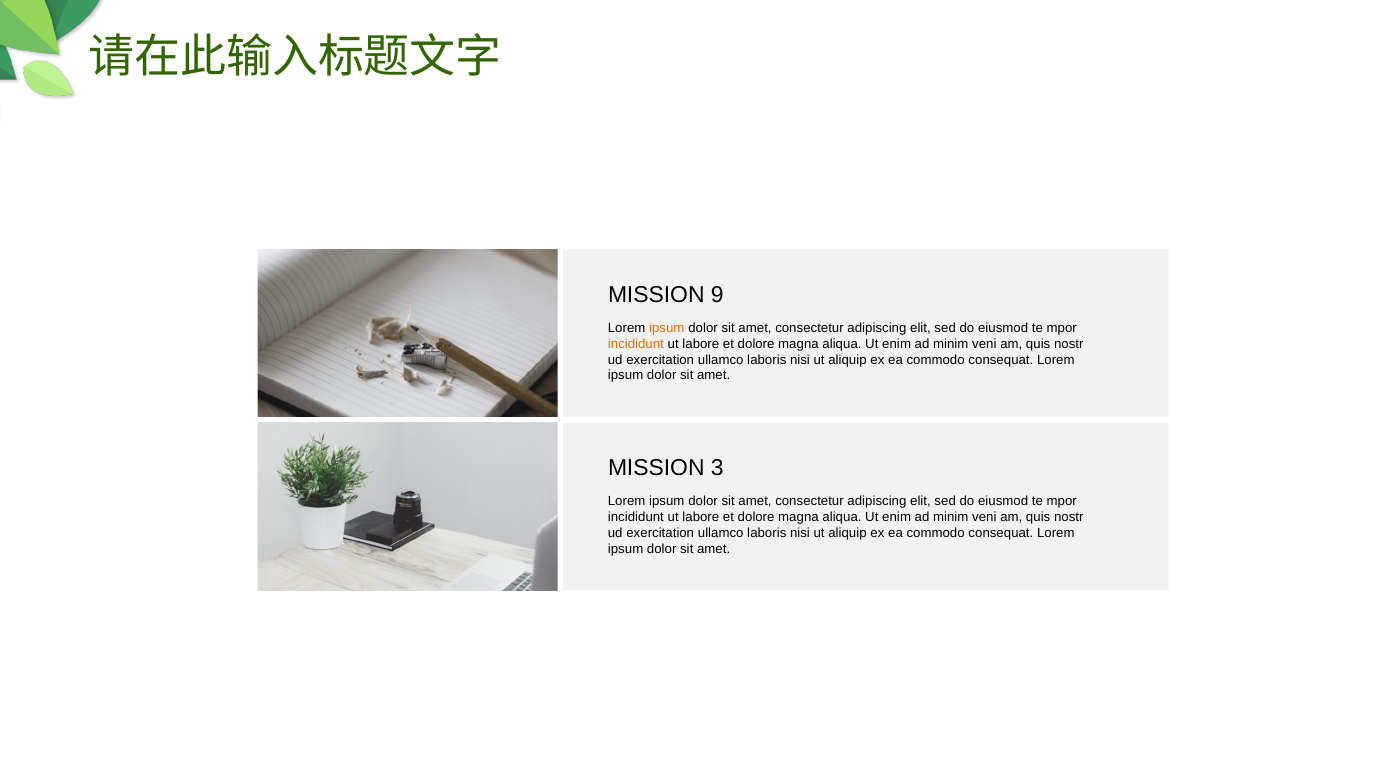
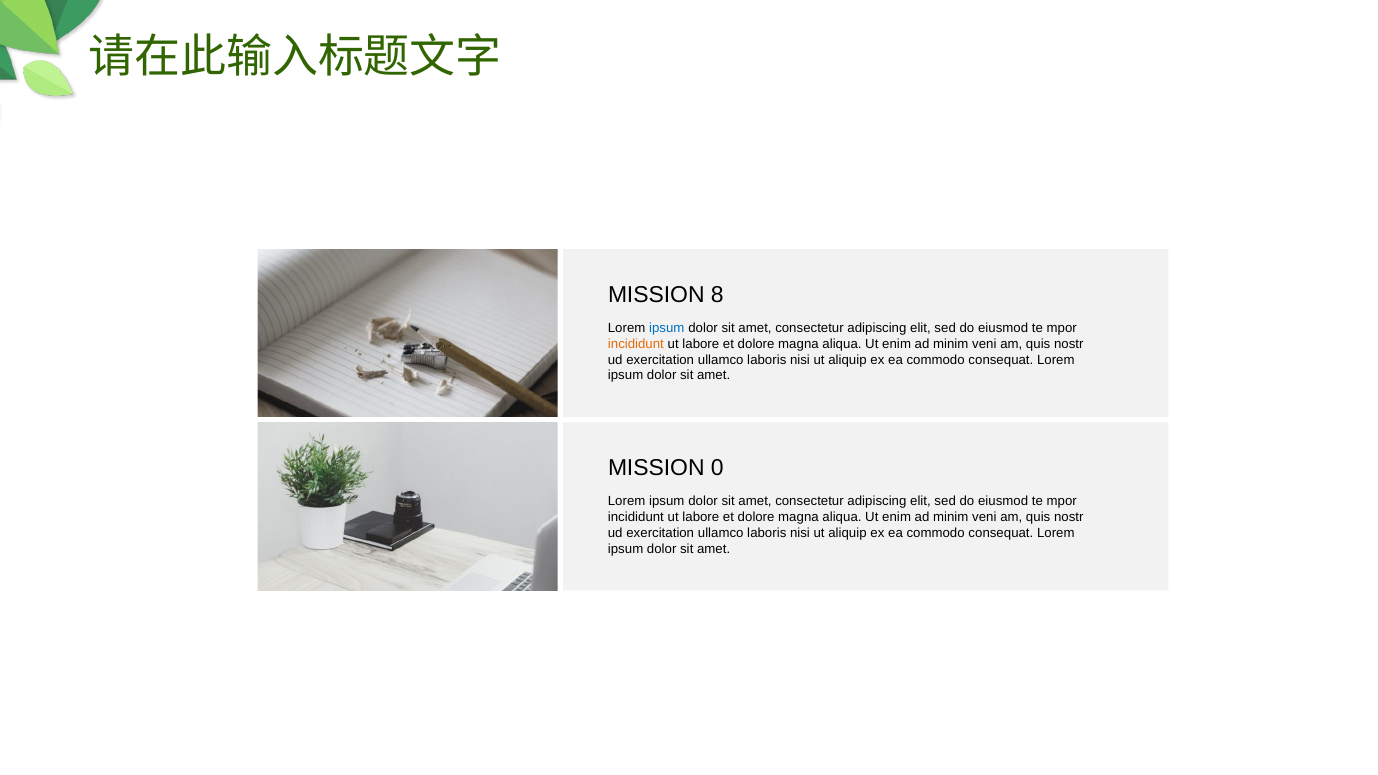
9: 9 -> 8
ipsum at (667, 328) colour: orange -> blue
3: 3 -> 0
